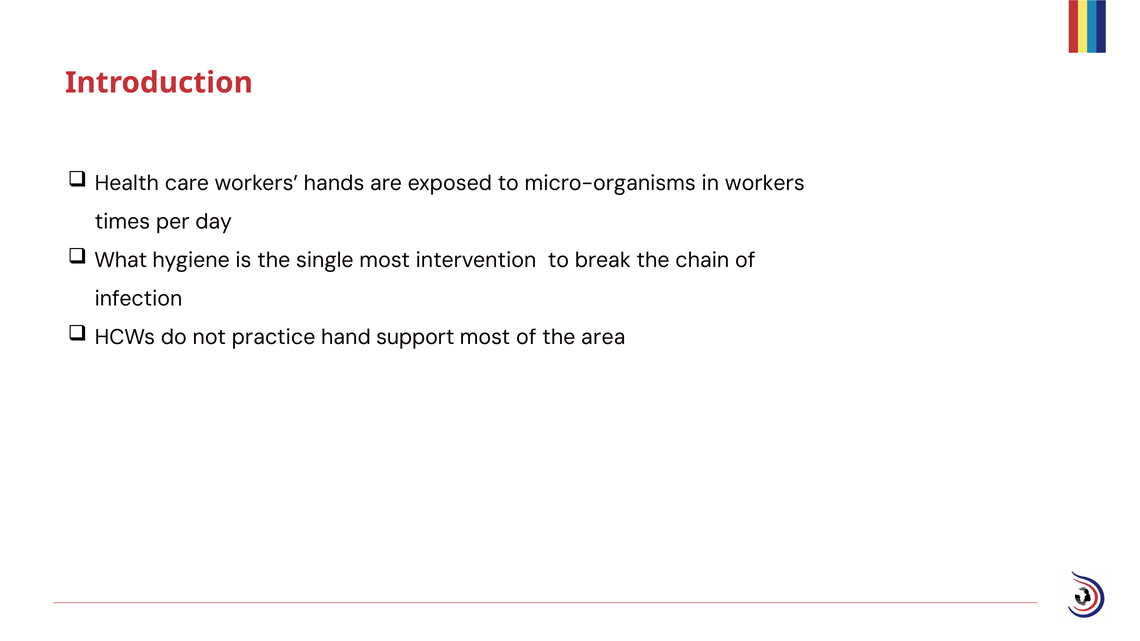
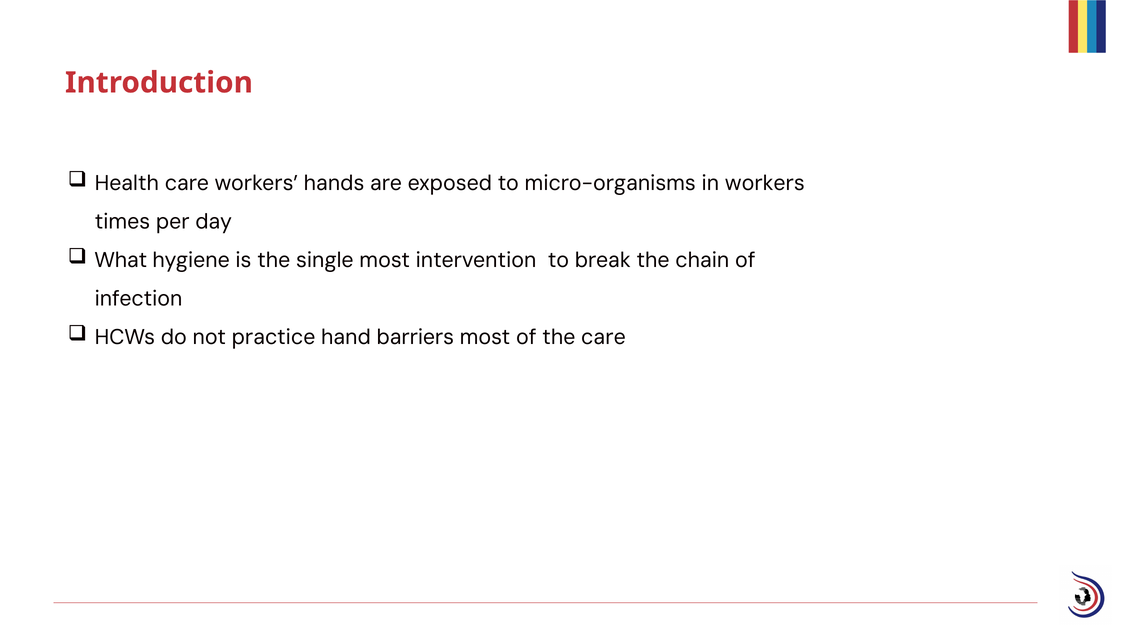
support: support -> barriers
the area: area -> care
